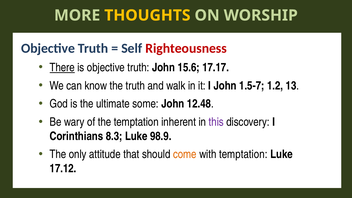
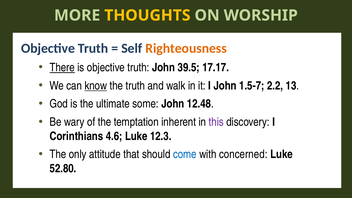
Righteousness colour: red -> orange
15.6: 15.6 -> 39.5
know underline: none -> present
1.2: 1.2 -> 2.2
8.3: 8.3 -> 4.6
98.9: 98.9 -> 12.3
come colour: orange -> blue
with temptation: temptation -> concerned
17.12: 17.12 -> 52.80
